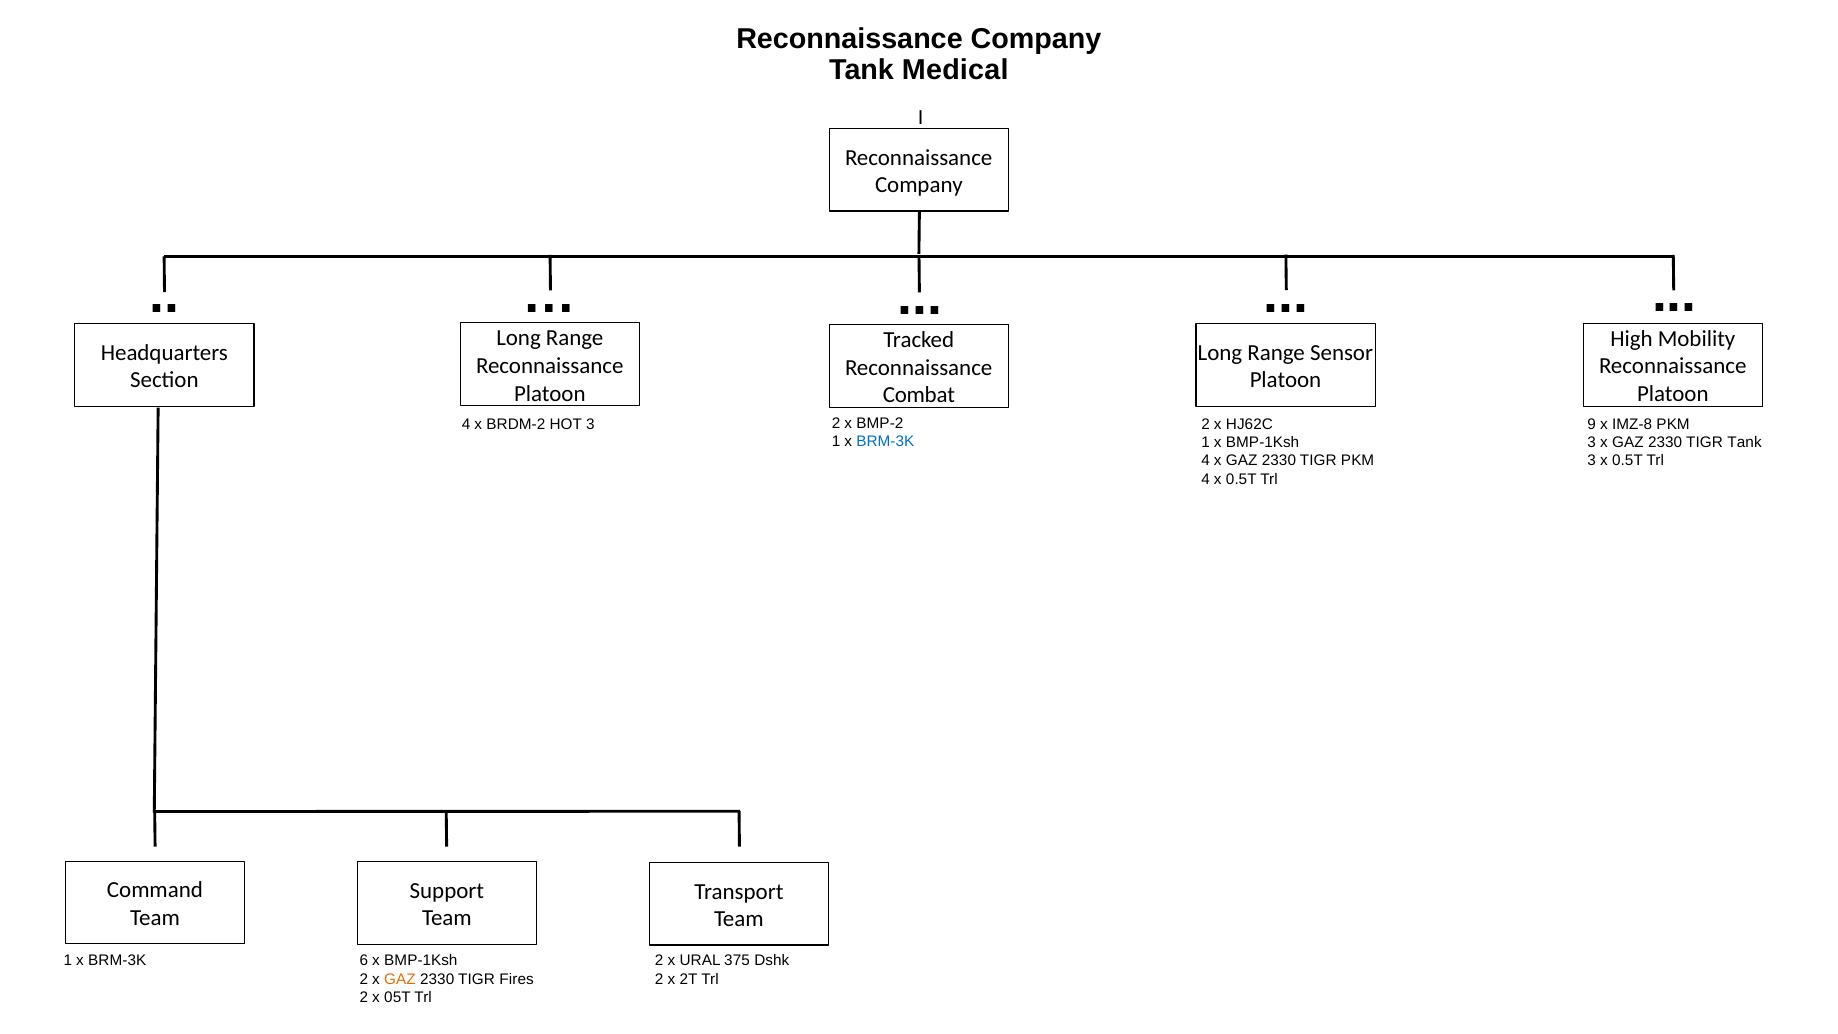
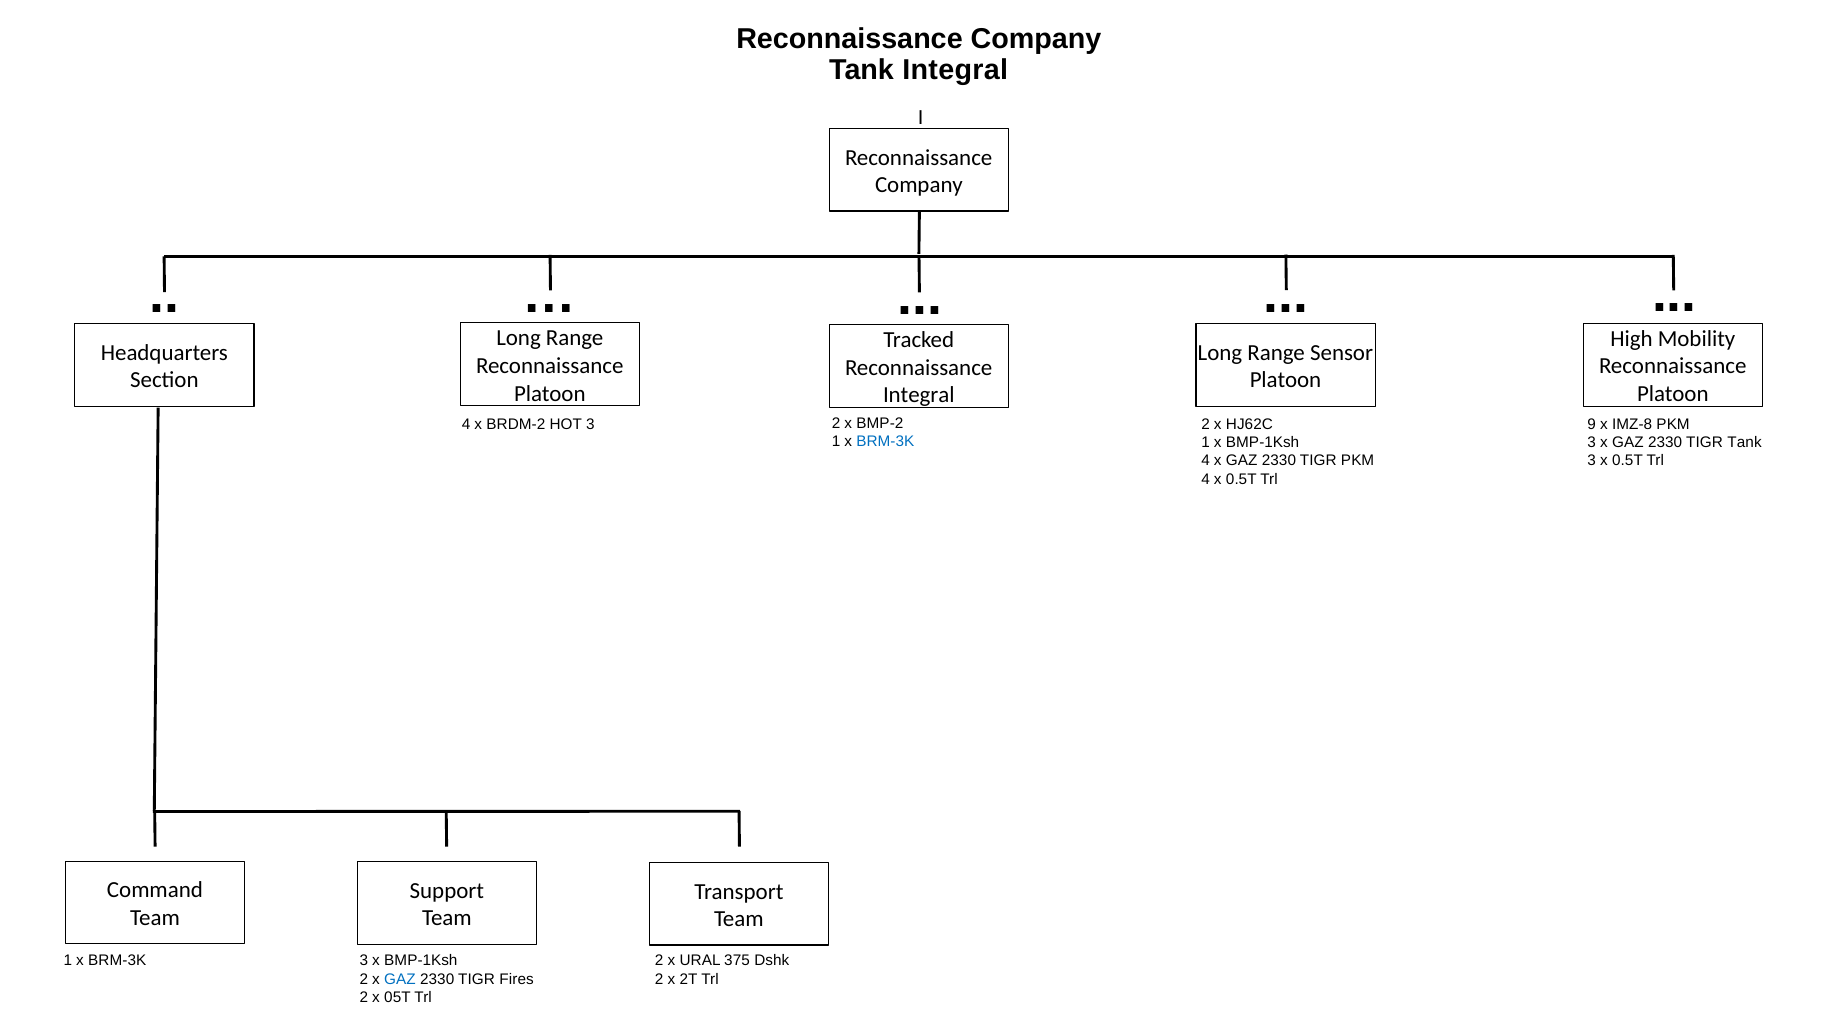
Tank Medical: Medical -> Integral
Combat at (919, 395): Combat -> Integral
BRM-3K 6: 6 -> 3
GAZ at (400, 979) colour: orange -> blue
